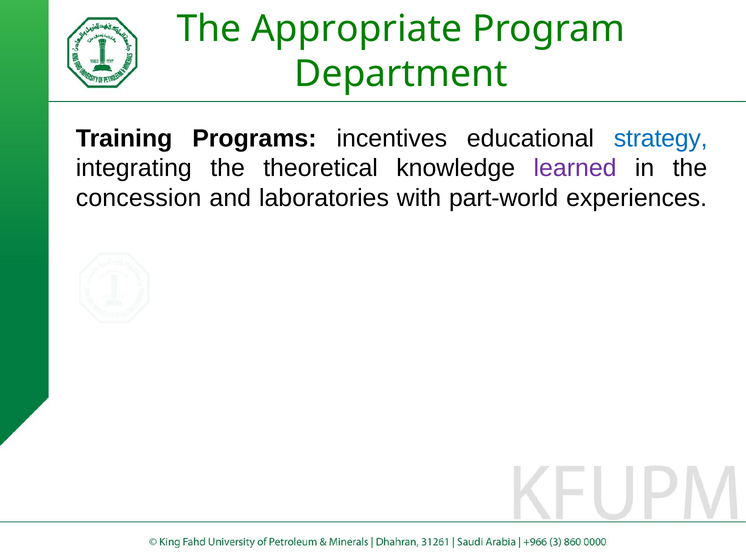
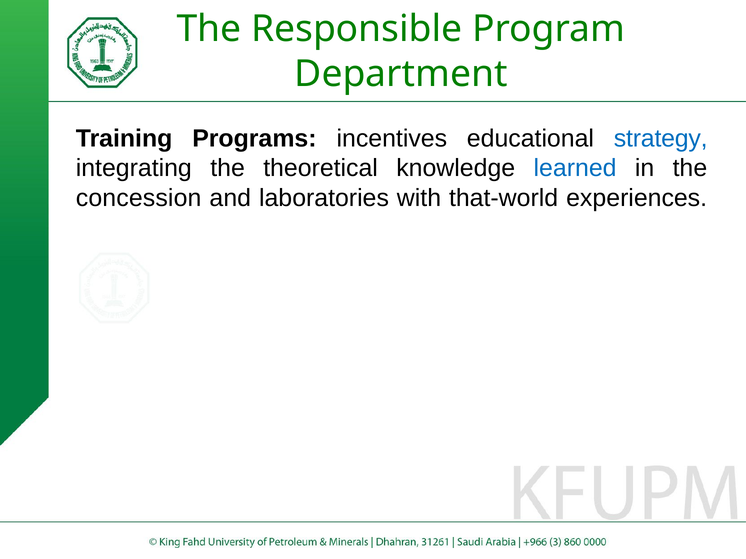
Appropriate: Appropriate -> Responsible
learned colour: purple -> blue
part-world: part-world -> that-world
